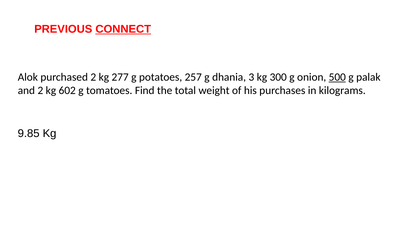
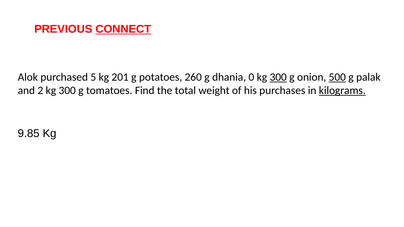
purchased 2: 2 -> 5
277: 277 -> 201
257: 257 -> 260
3: 3 -> 0
300 at (278, 77) underline: none -> present
2 kg 602: 602 -> 300
kilograms underline: none -> present
